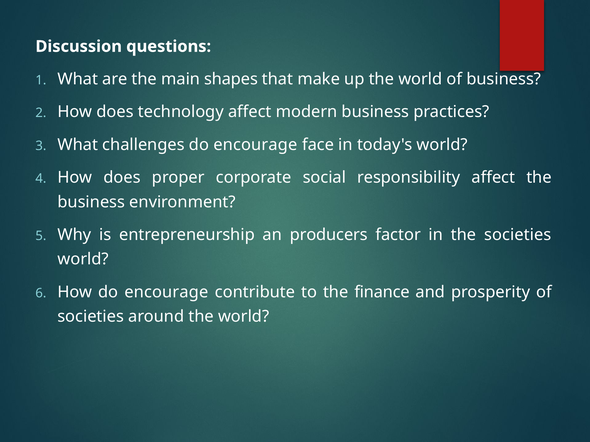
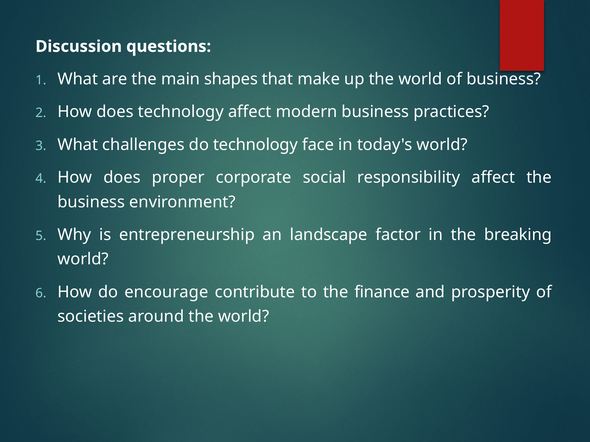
challenges do encourage: encourage -> technology
producers: producers -> landscape
the societies: societies -> breaking
